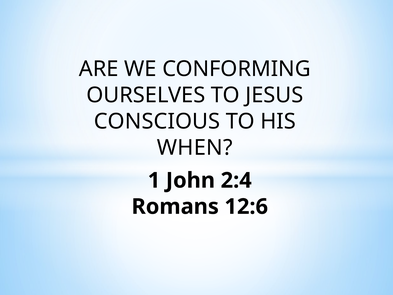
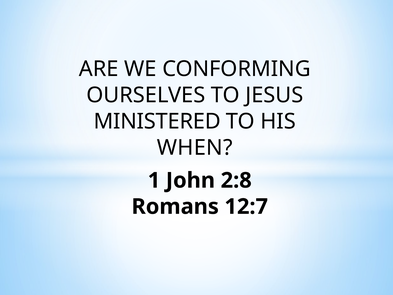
CONSCIOUS: CONSCIOUS -> MINISTERED
2:4: 2:4 -> 2:8
12:6: 12:6 -> 12:7
